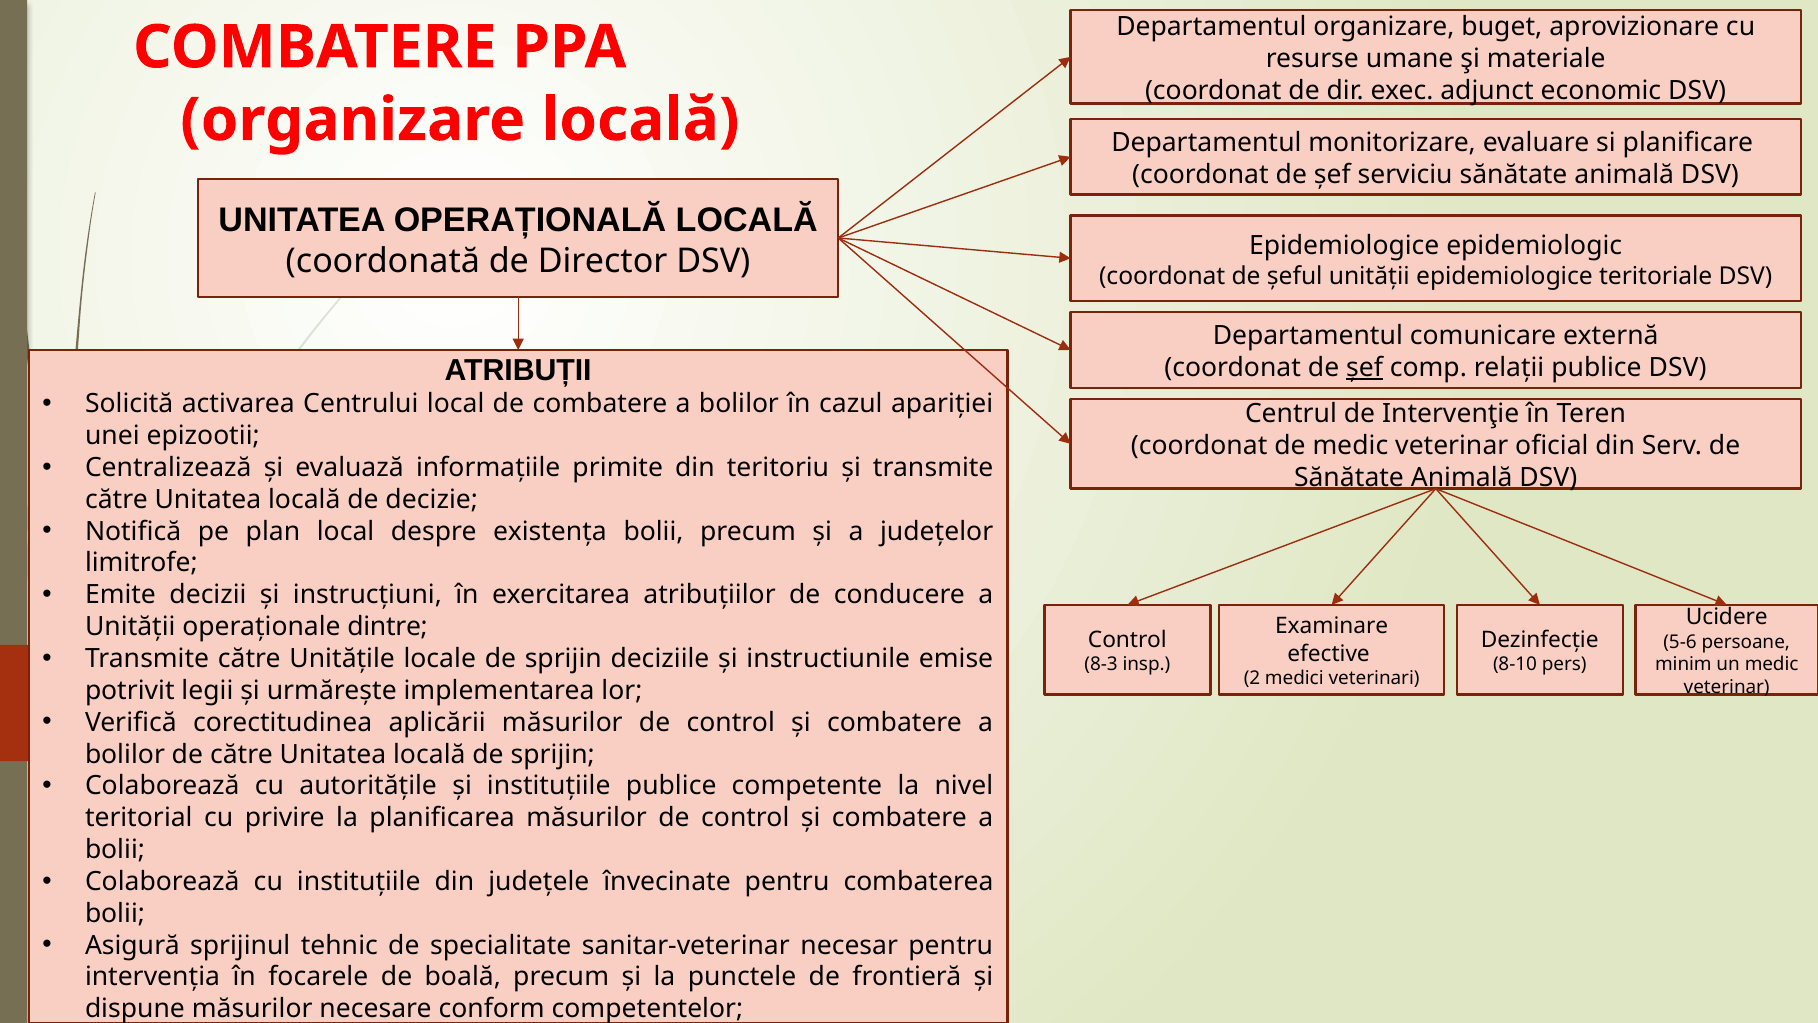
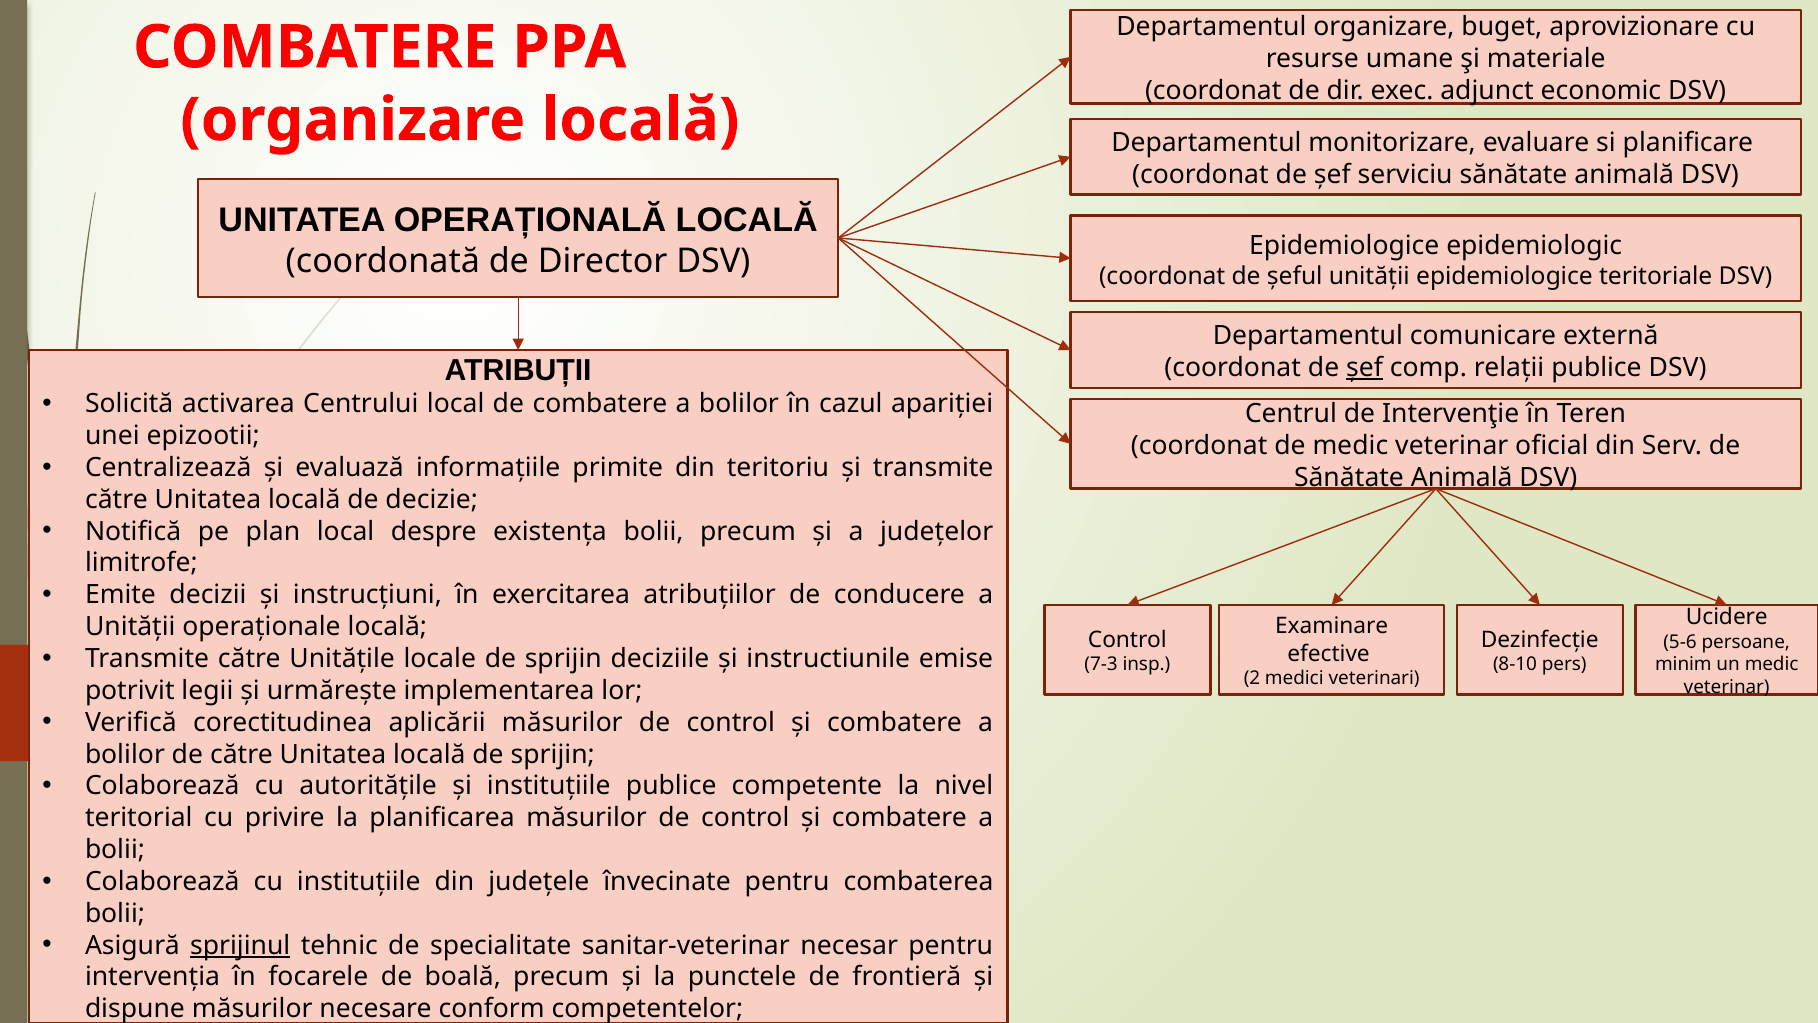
operaționale dintre: dintre -> locală
8-3: 8-3 -> 7-3
sprijinul underline: none -> present
